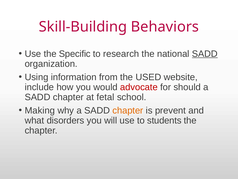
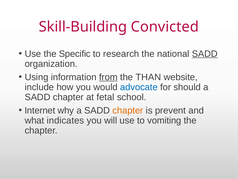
Behaviors: Behaviors -> Convicted
from underline: none -> present
USED: USED -> THAN
advocate colour: red -> blue
Making: Making -> Internet
disorders: disorders -> indicates
students: students -> vomiting
